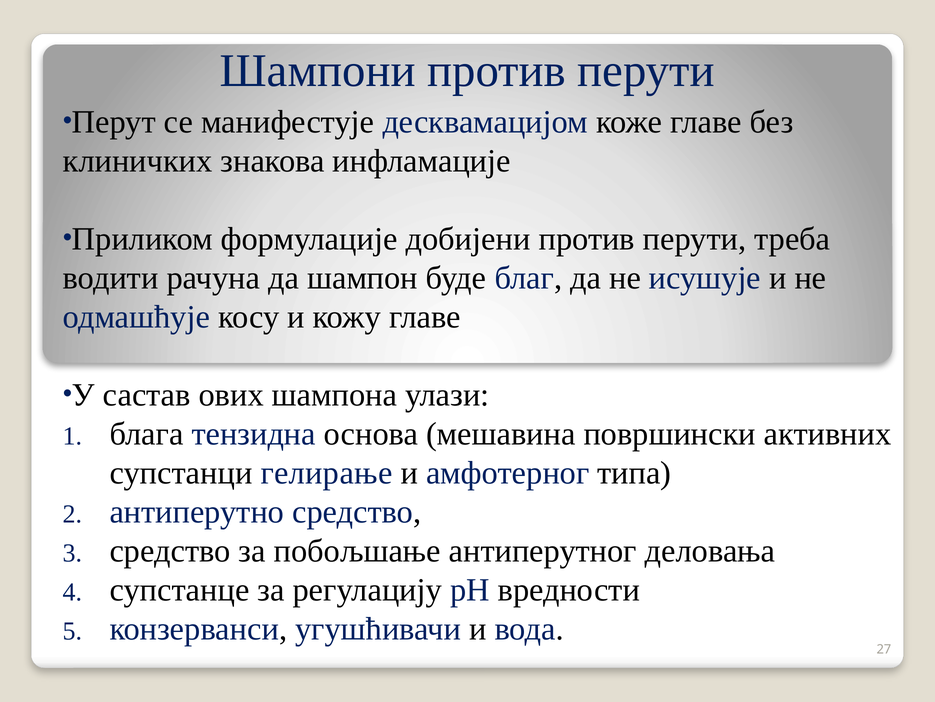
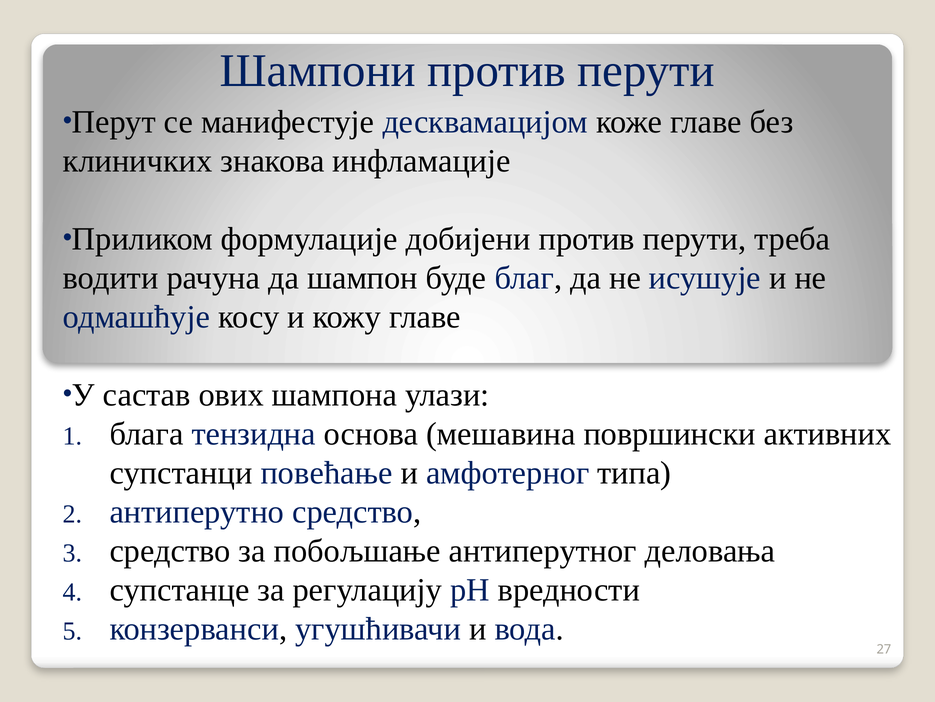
гелирање: гелирање -> повећање
